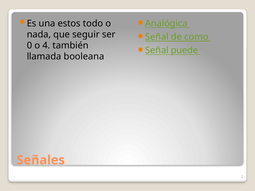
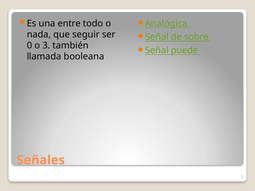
estos: estos -> entre
como: como -> sobre
4: 4 -> 3
